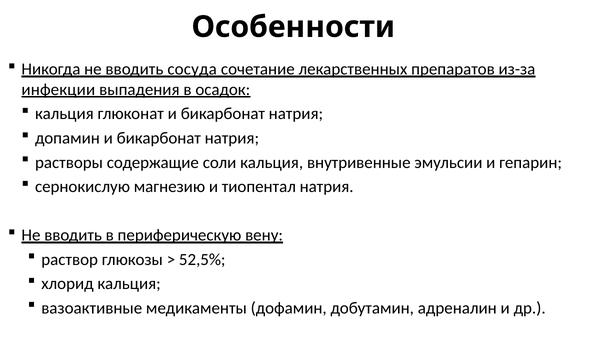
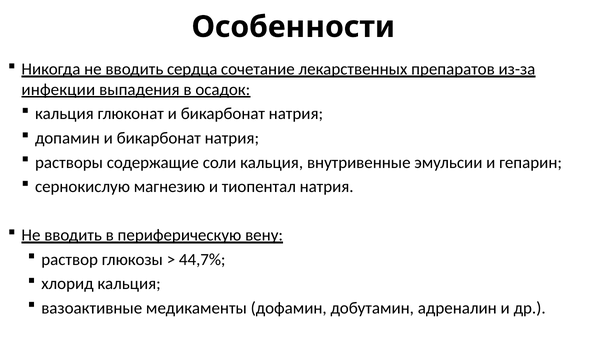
сосуда: сосуда -> сердца
52,5%: 52,5% -> 44,7%
